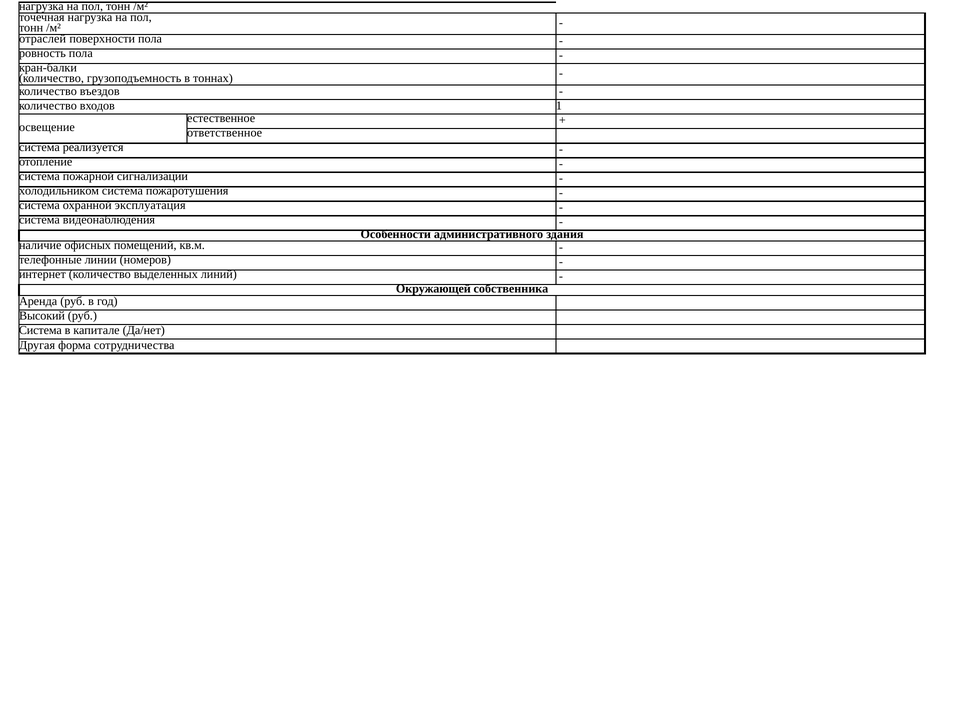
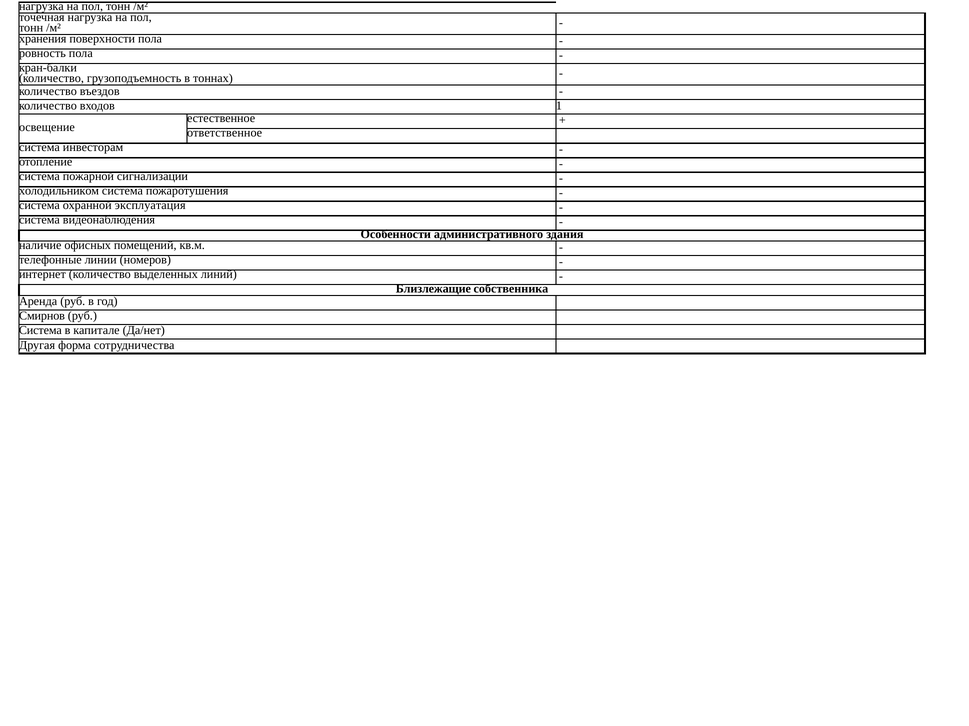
отраслей: отраслей -> хранения
реализуется: реализуется -> инвесторам
Окружающей: Окружающей -> Близлежащие
Высокий: Высокий -> Смирнов
